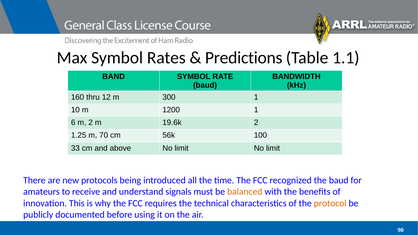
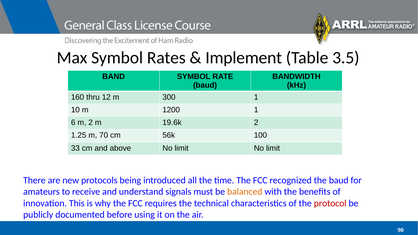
Predictions: Predictions -> Implement
1.1: 1.1 -> 3.5
protocol colour: orange -> red
